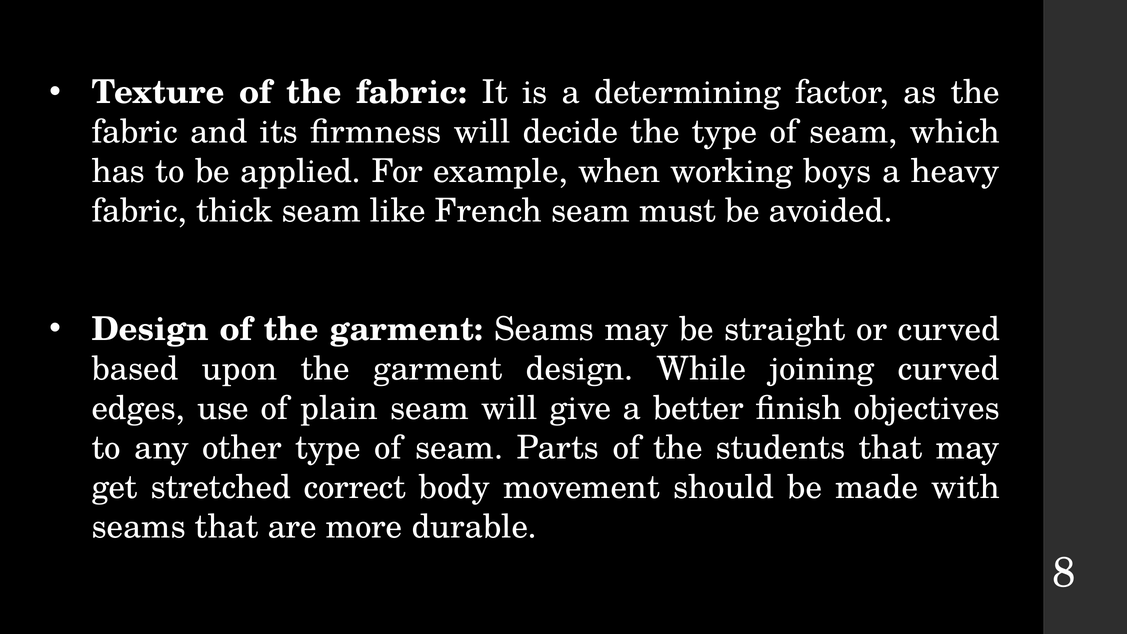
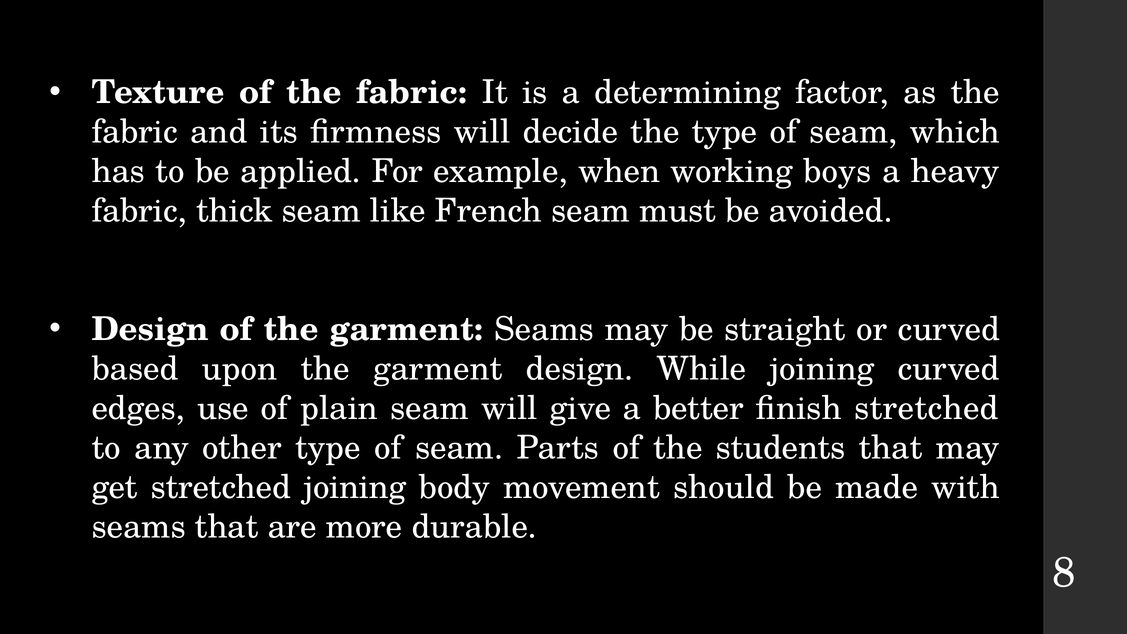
finish objectives: objectives -> stretched
stretched correct: correct -> joining
